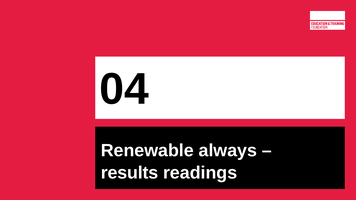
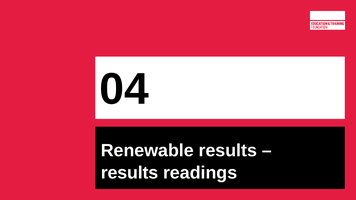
Renewable always: always -> results
